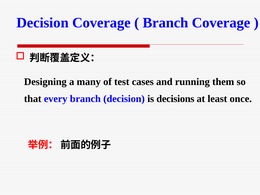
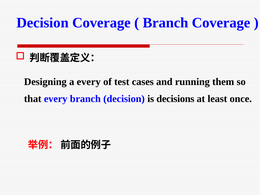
a many: many -> every
